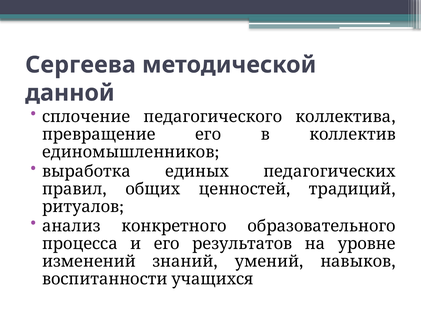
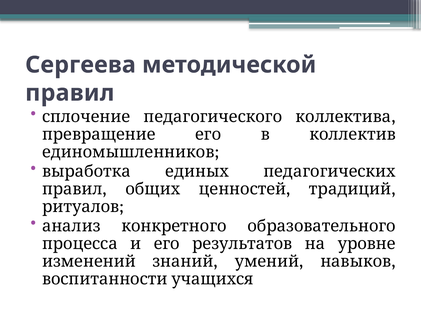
данной at (70, 93): данной -> правил
